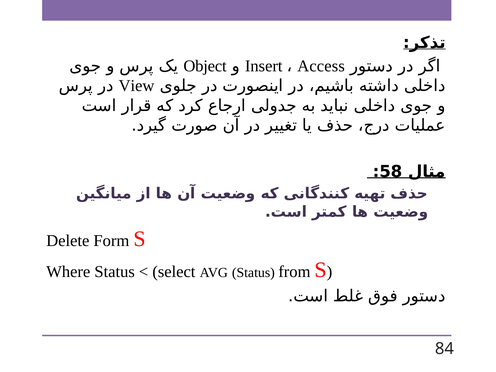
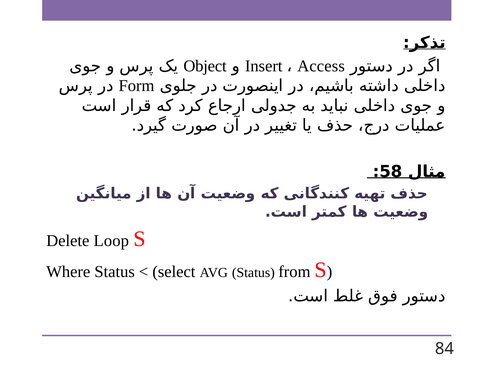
View: View -> Form
Form: Form -> Loop
